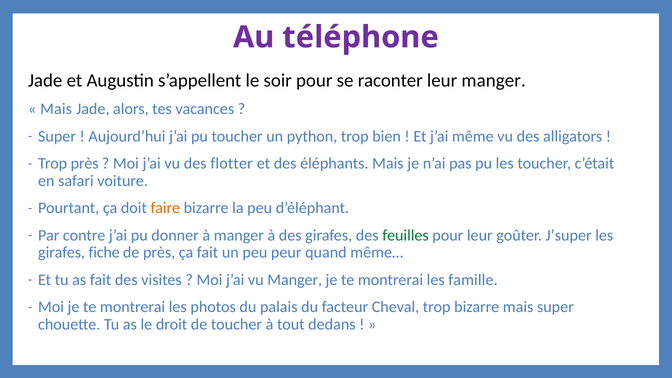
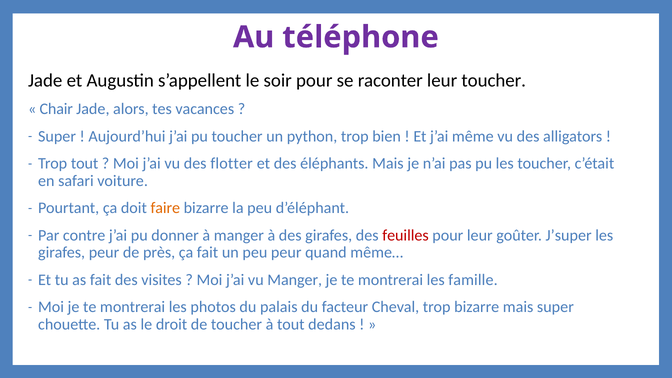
leur manger: manger -> toucher
Mais at (56, 109): Mais -> Chair
Trop près: près -> tout
feuilles colour: green -> red
girafes fiche: fiche -> peur
